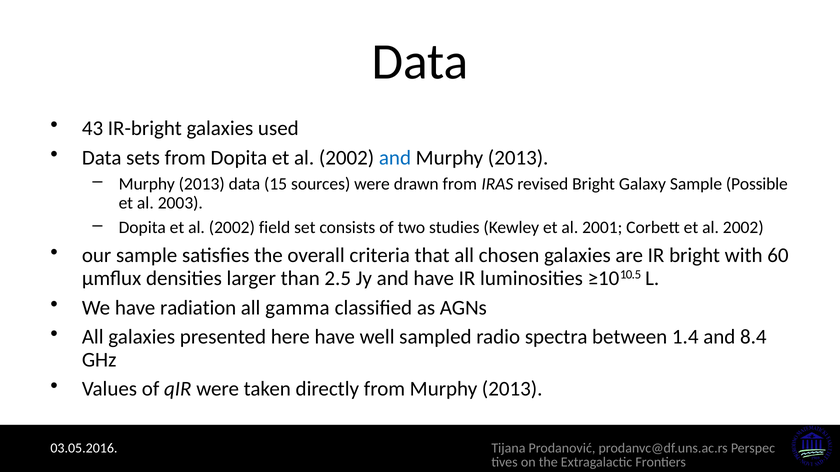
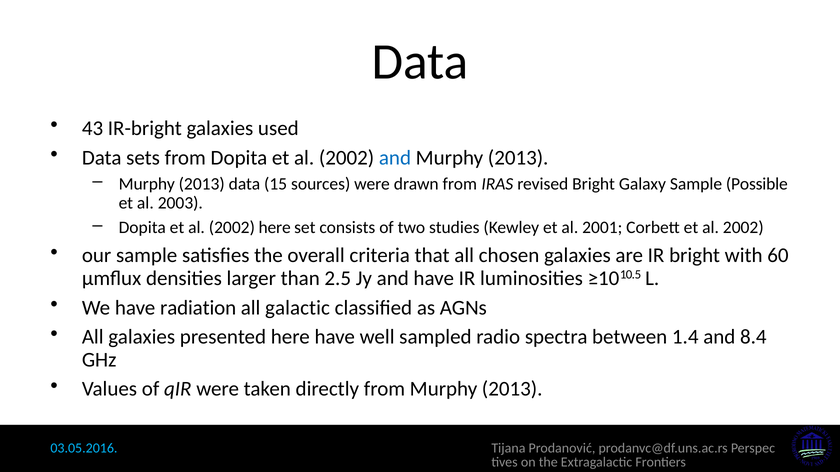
2002 field: field -> here
gamma: gamma -> galactic
03.05.2016 colour: white -> light blue
